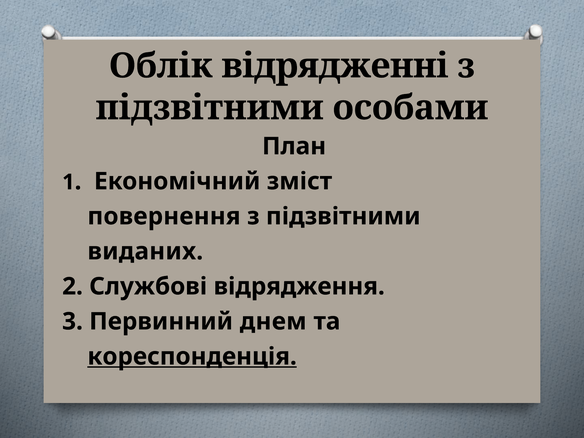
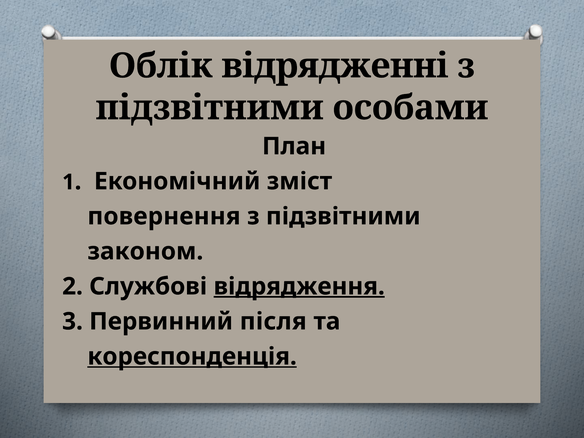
виданих: виданих -> законом
відрядження underline: none -> present
днем: днем -> після
